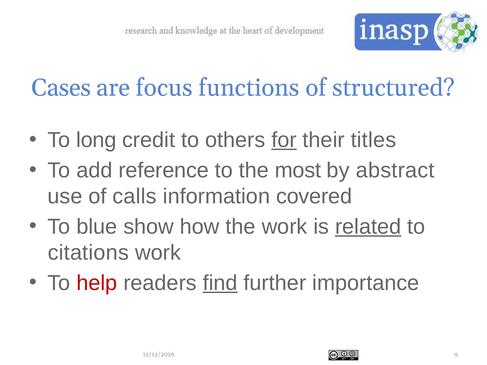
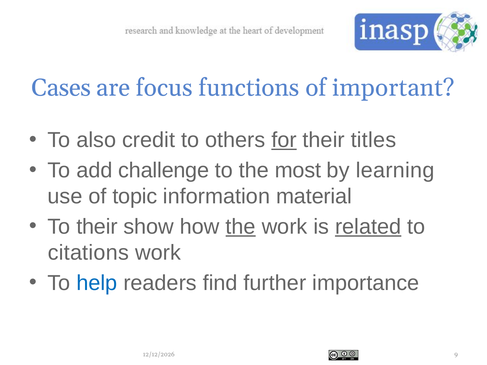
structured: structured -> important
long: long -> also
reference: reference -> challenge
abstract: abstract -> learning
calls: calls -> topic
covered: covered -> material
To blue: blue -> their
the at (241, 227) underline: none -> present
help colour: red -> blue
find underline: present -> none
